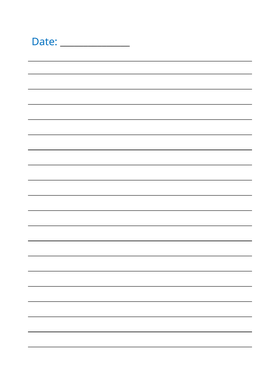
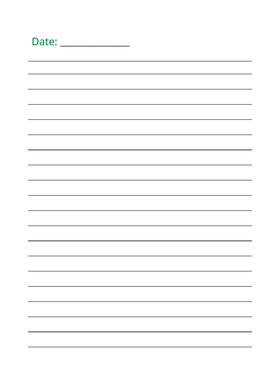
Date colour: blue -> green
